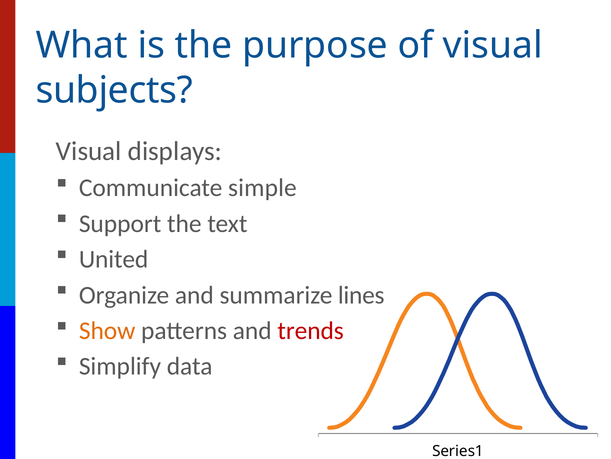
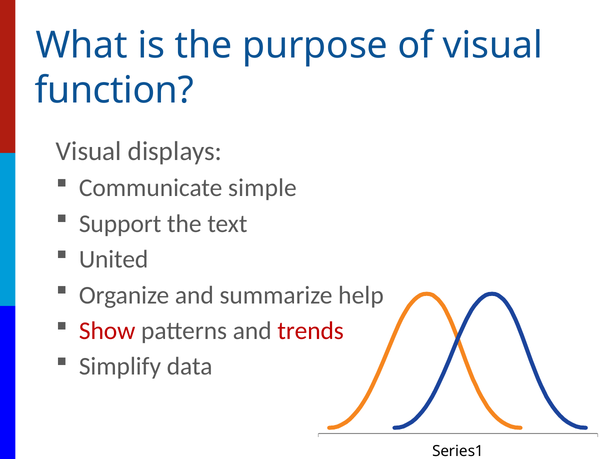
subjects: subjects -> function
lines: lines -> help
Show colour: orange -> red
